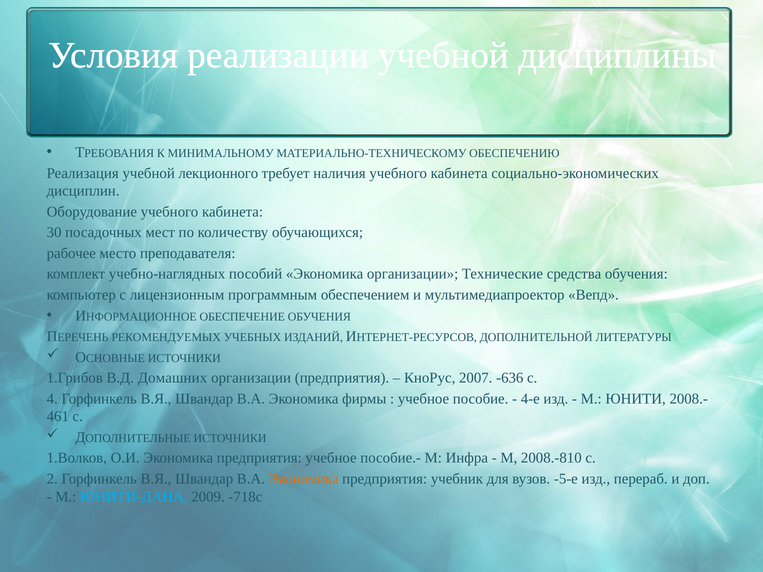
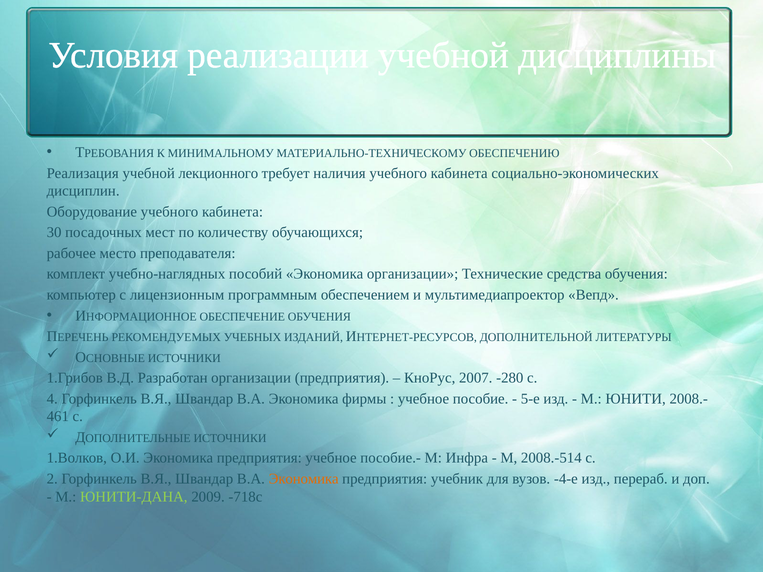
Домашних: Домашних -> Разработан
-636: -636 -> -280
4-е: 4-е -> 5-е
2008.-810: 2008.-810 -> 2008.-514
-5-е: -5-е -> -4-е
ЮНИТИ-ДАНА colour: light blue -> light green
